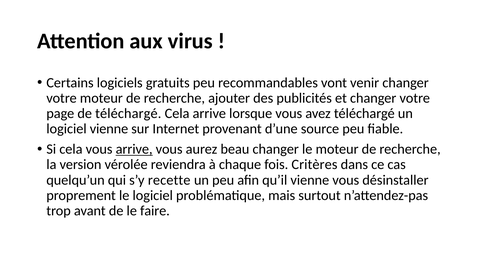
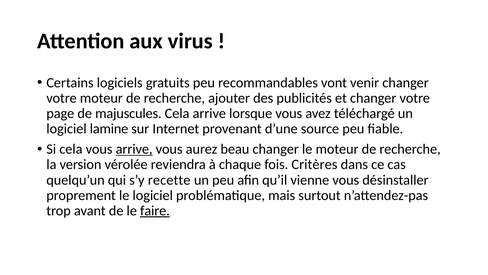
de téléchargé: téléchargé -> majuscules
logiciel vienne: vienne -> lamine
faire underline: none -> present
